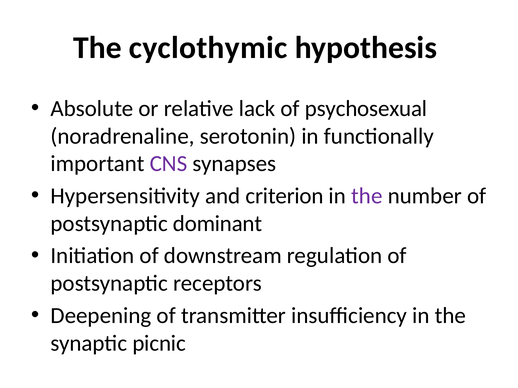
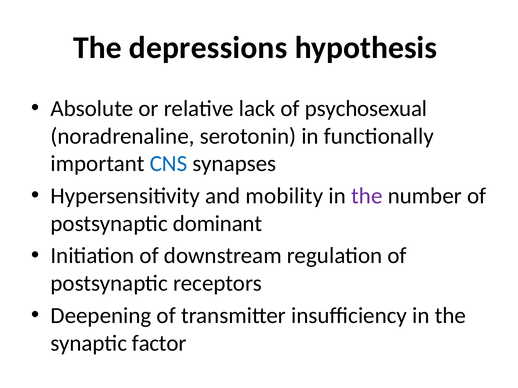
cyclothymic: cyclothymic -> depressions
CNS colour: purple -> blue
criterion: criterion -> mobility
picnic: picnic -> factor
